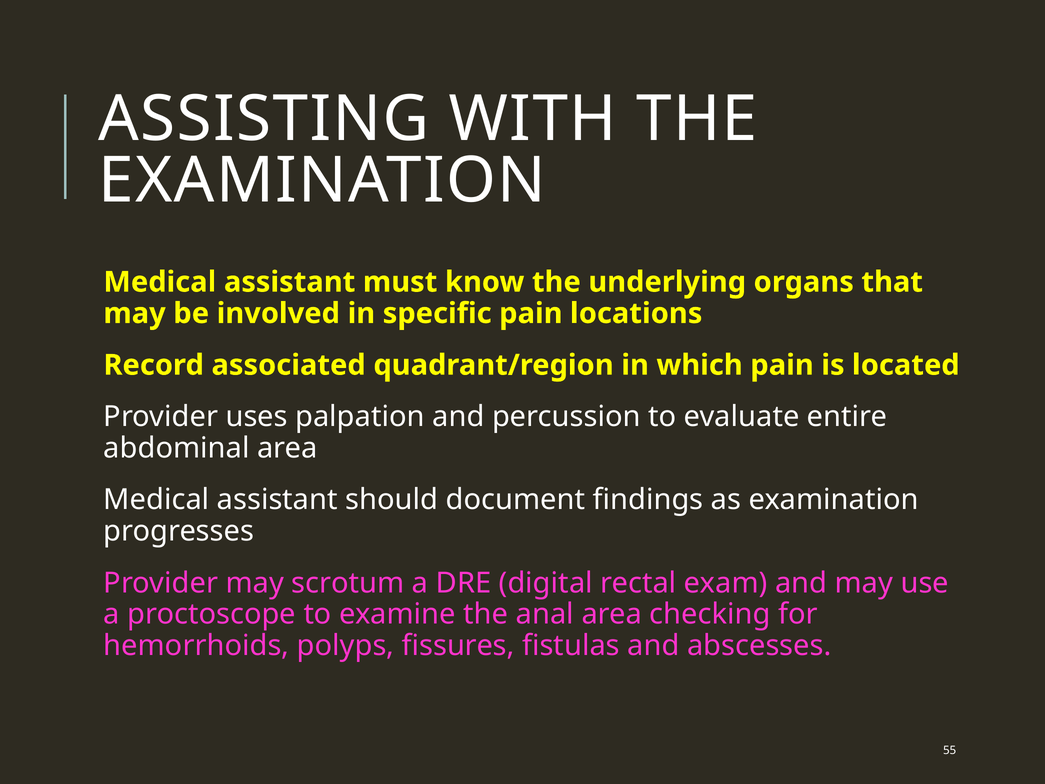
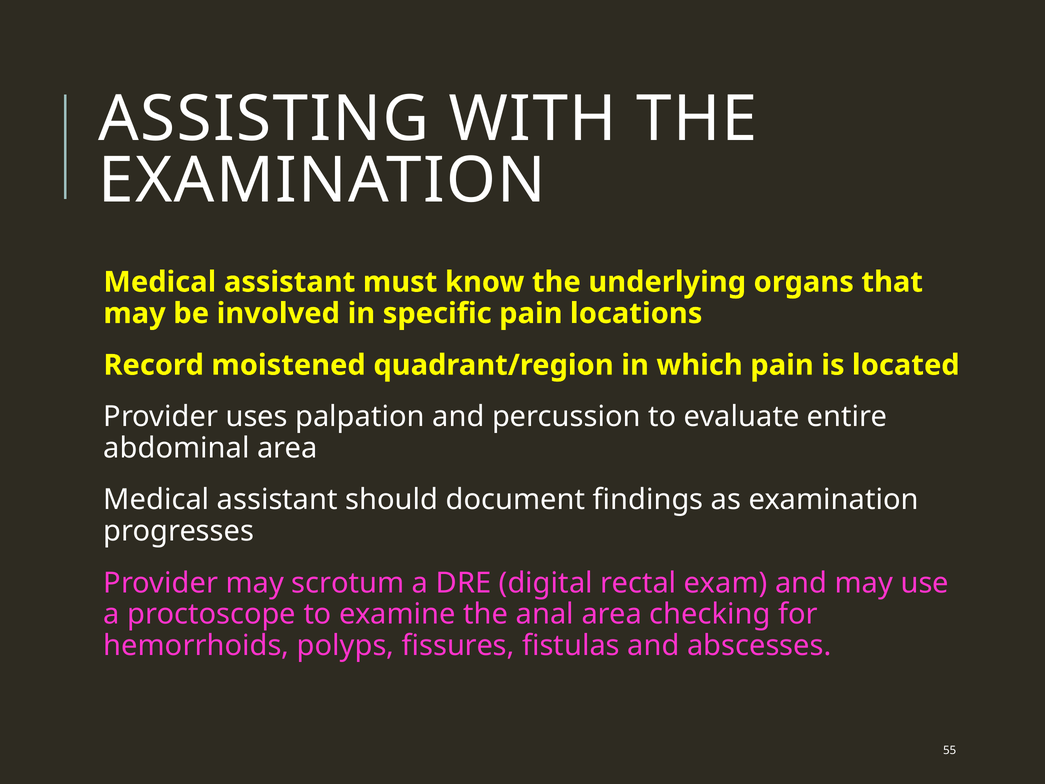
associated: associated -> moistened
